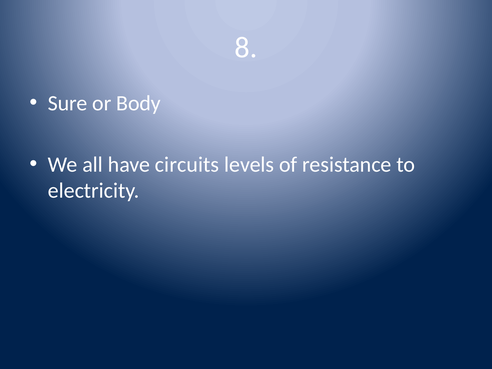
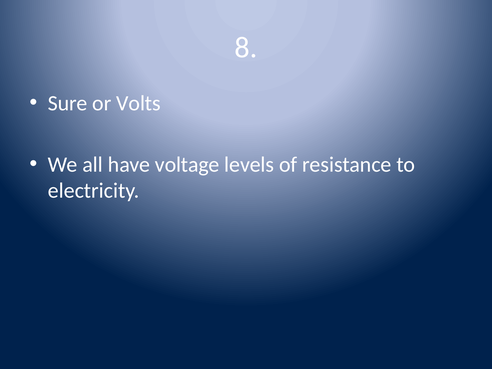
Body: Body -> Volts
circuits: circuits -> voltage
